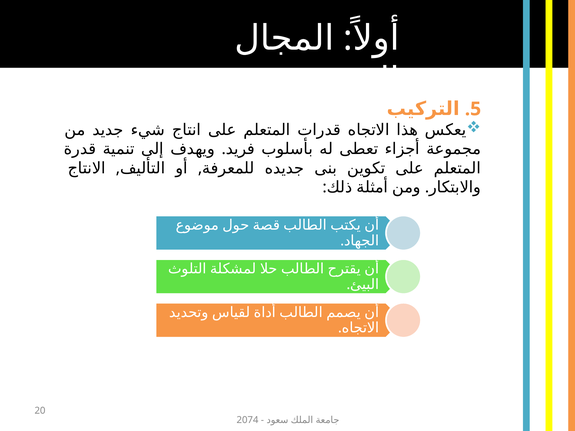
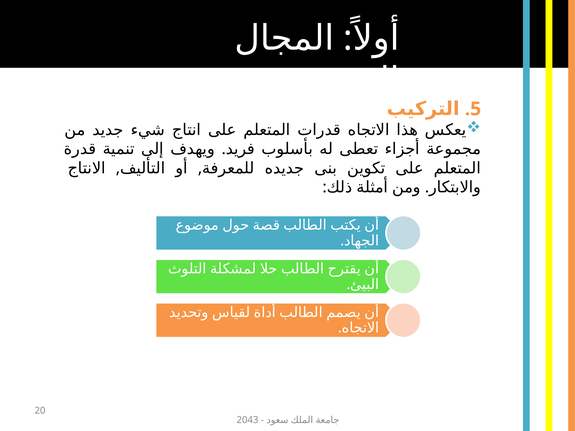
2074: 2074 -> 2043
